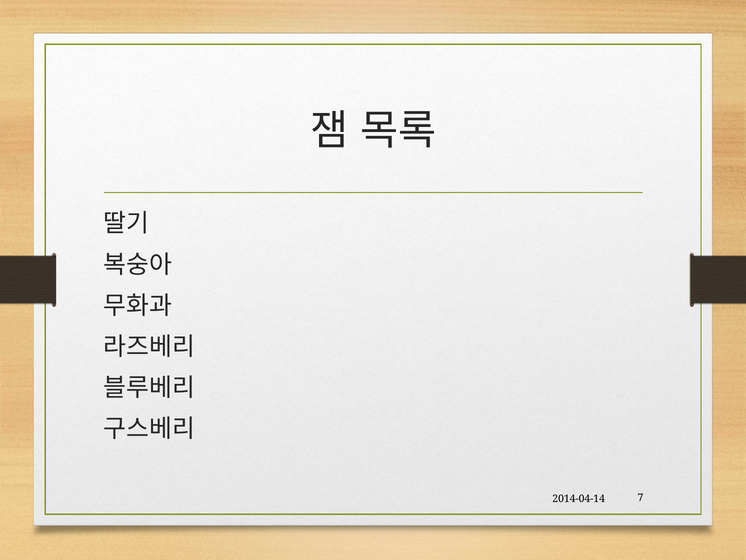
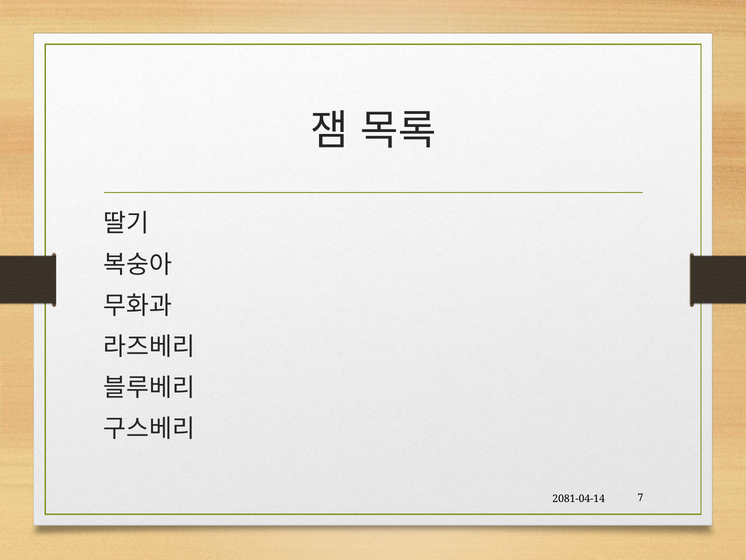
2014-04-14: 2014-04-14 -> 2081-04-14
